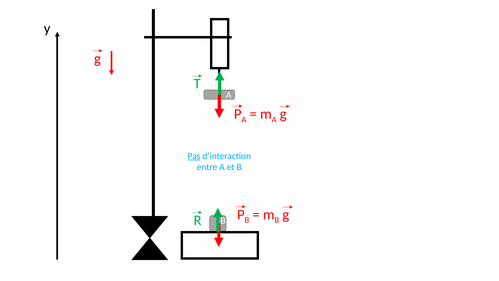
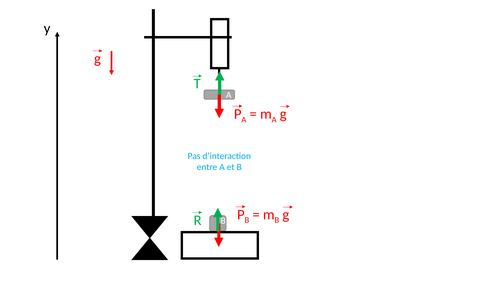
Pas underline: present -> none
